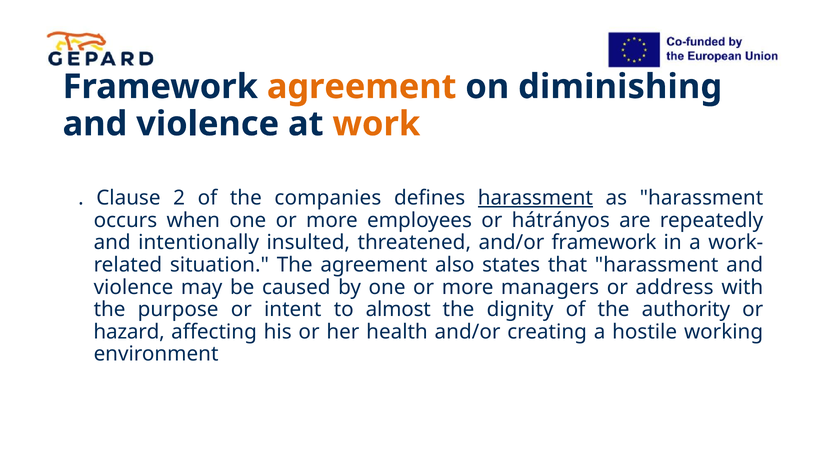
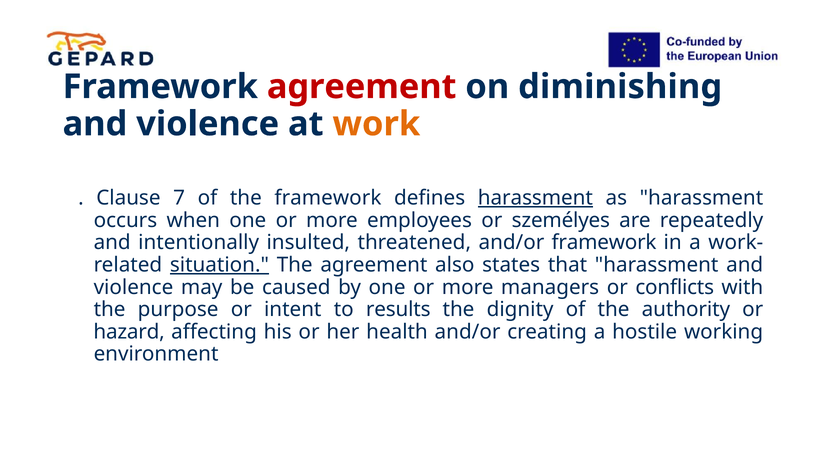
agreement at (362, 87) colour: orange -> red
2: 2 -> 7
the companies: companies -> framework
hátrányos: hátrányos -> személyes
situation underline: none -> present
address: address -> conflicts
almost: almost -> results
